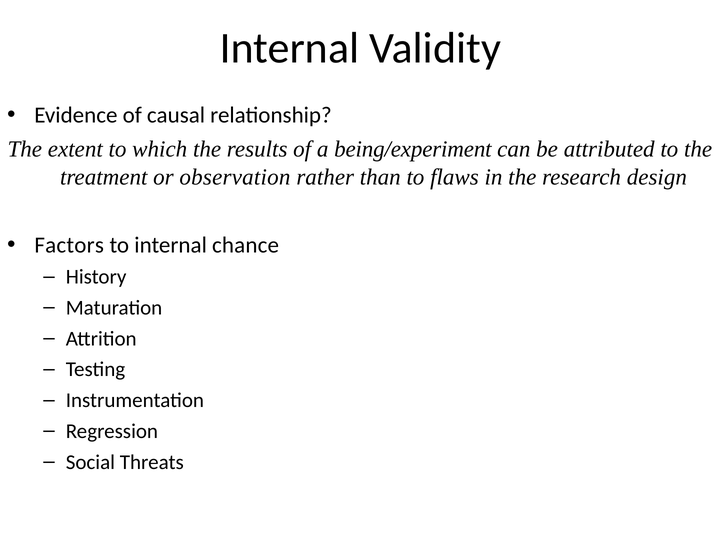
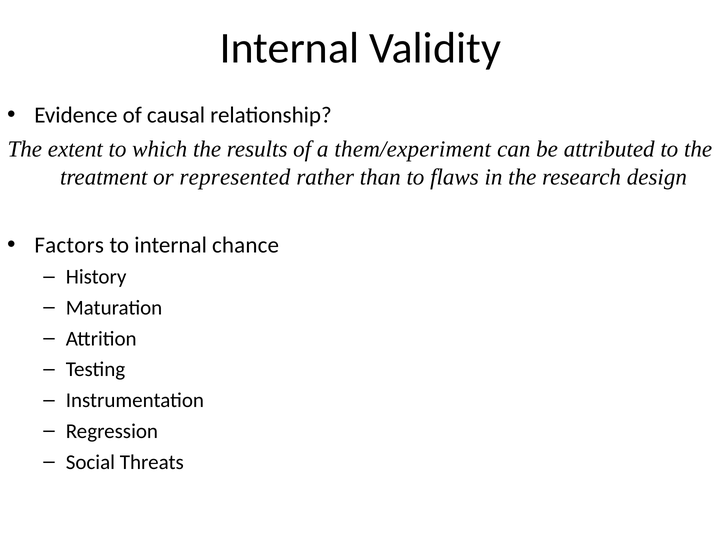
being/experiment: being/experiment -> them/experiment
observation: observation -> represented
